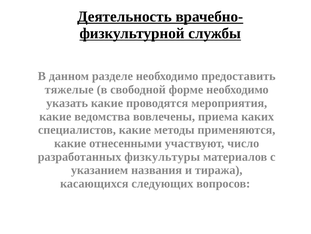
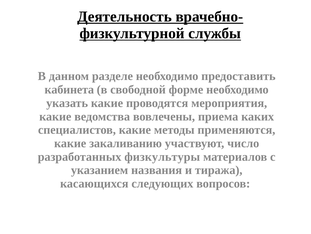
тяжелые: тяжелые -> кабинета
отнесенными: отнесенными -> закаливанию
